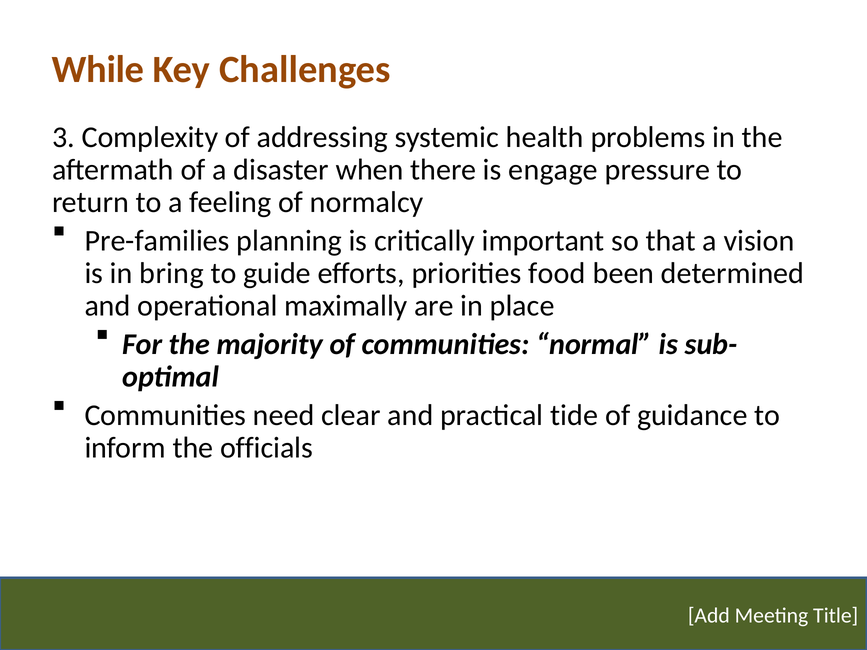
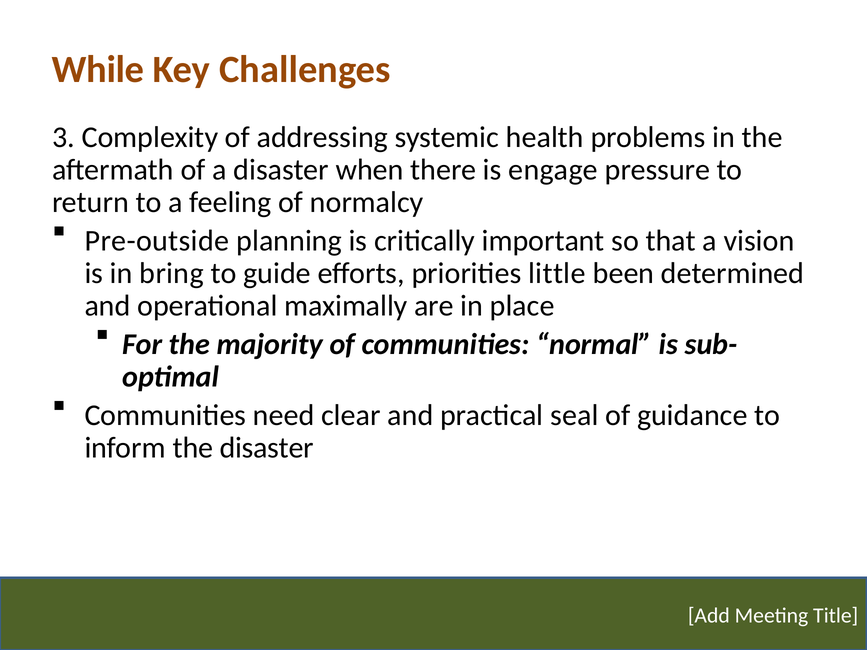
Pre-families: Pre-families -> Pre-outside
food: food -> little
tide: tide -> seal
the officials: officials -> disaster
